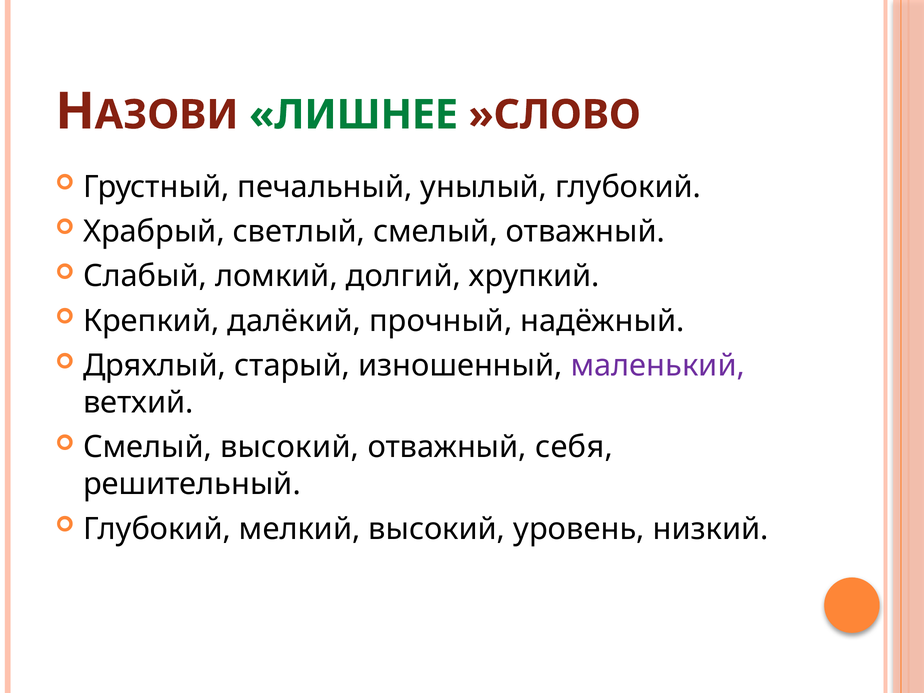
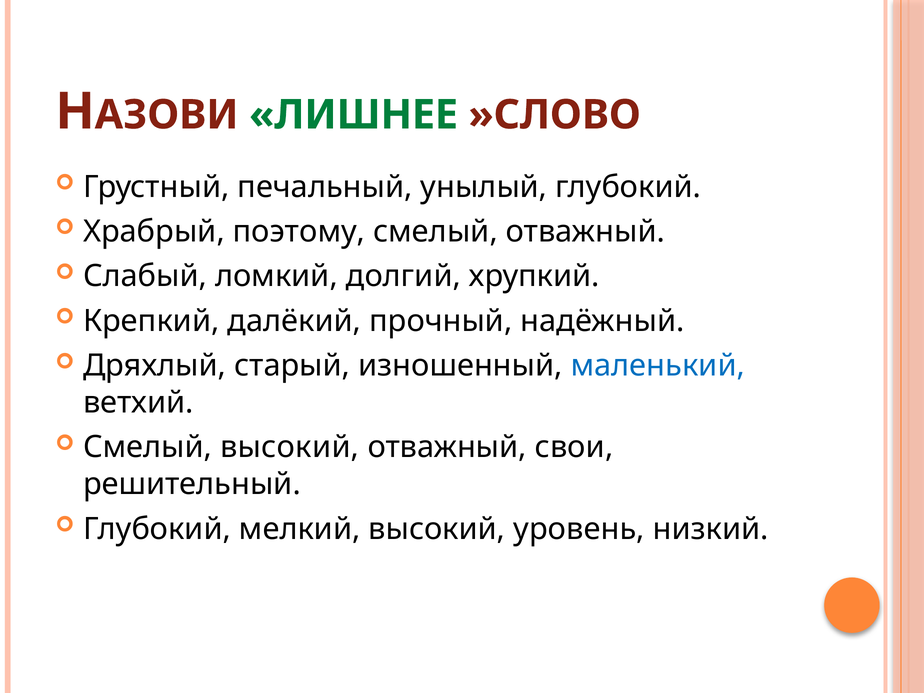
светлый: светлый -> поэтому
маленький colour: purple -> blue
себя: себя -> свои
